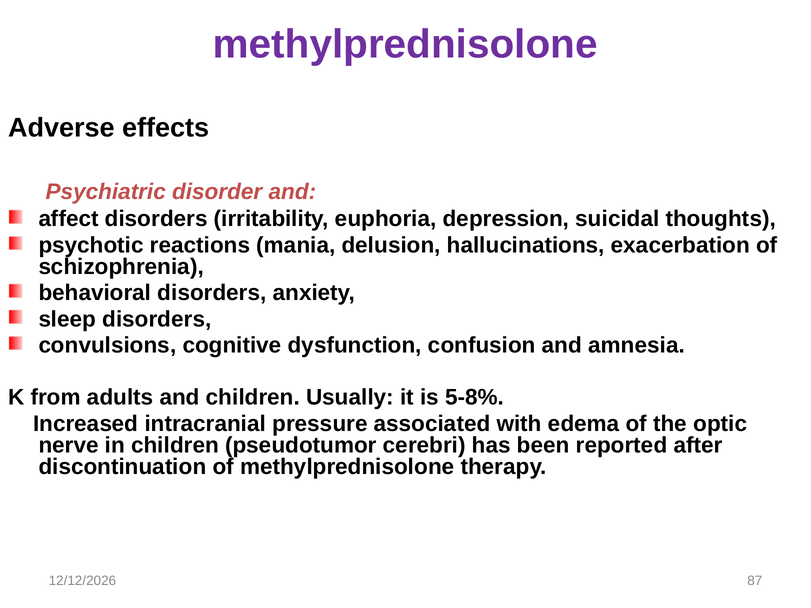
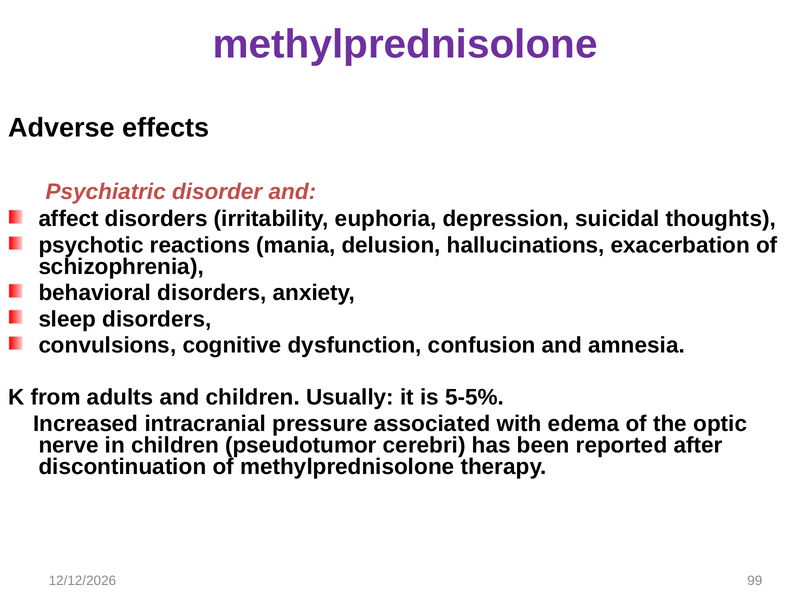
5-8%: 5-8% -> 5-5%
87: 87 -> 99
